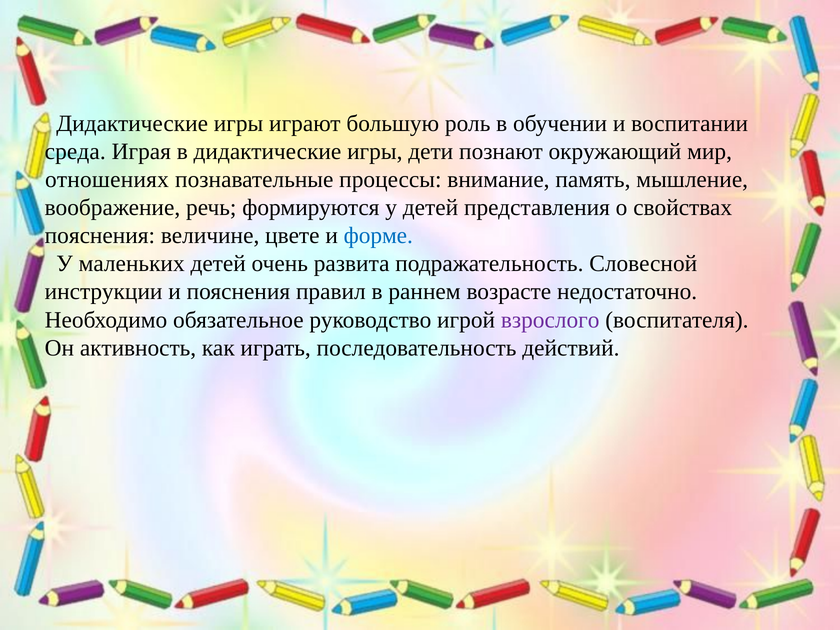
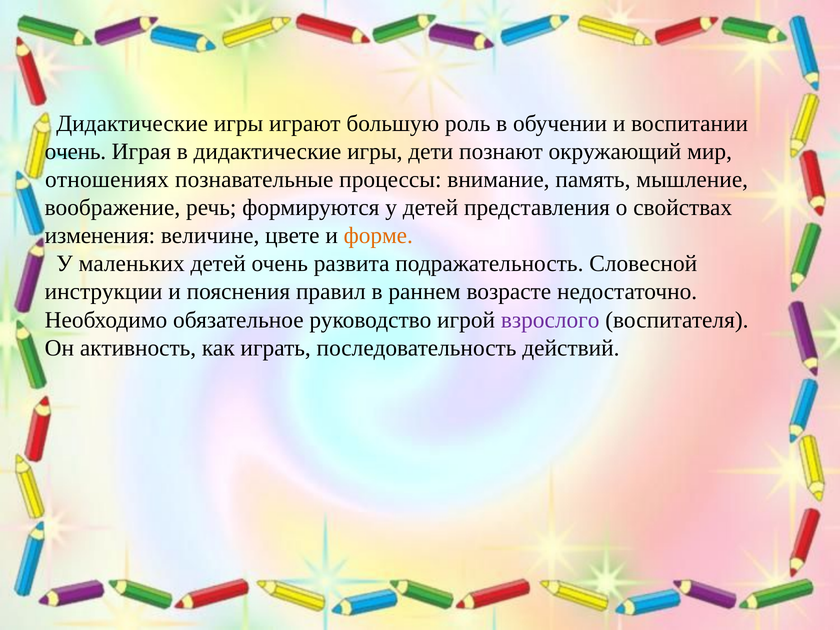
среда at (75, 152): среда -> очень
пояснения at (100, 236): пояснения -> изменения
форме colour: blue -> orange
